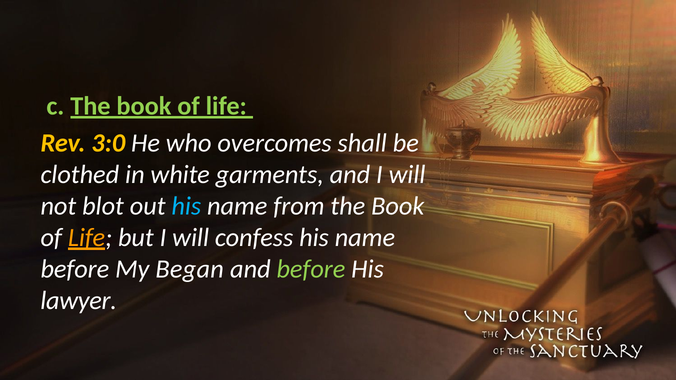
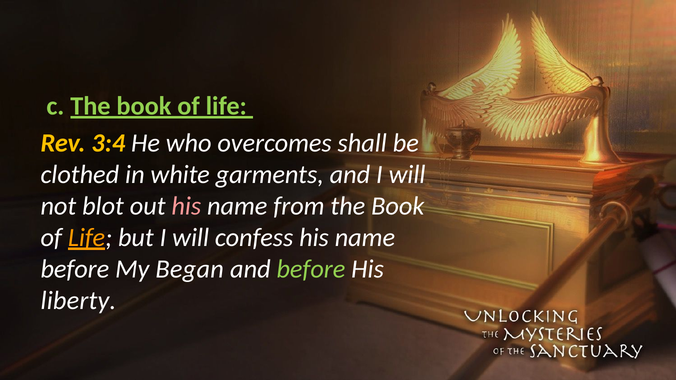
3:0: 3:0 -> 3:4
his at (186, 206) colour: light blue -> pink
lawyer: lawyer -> liberty
